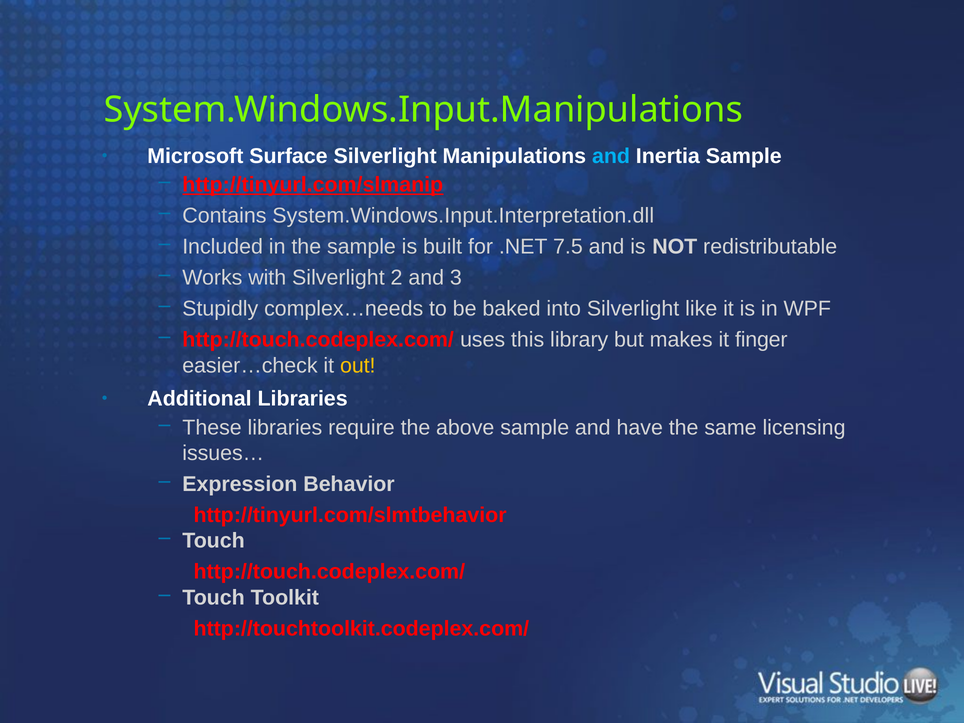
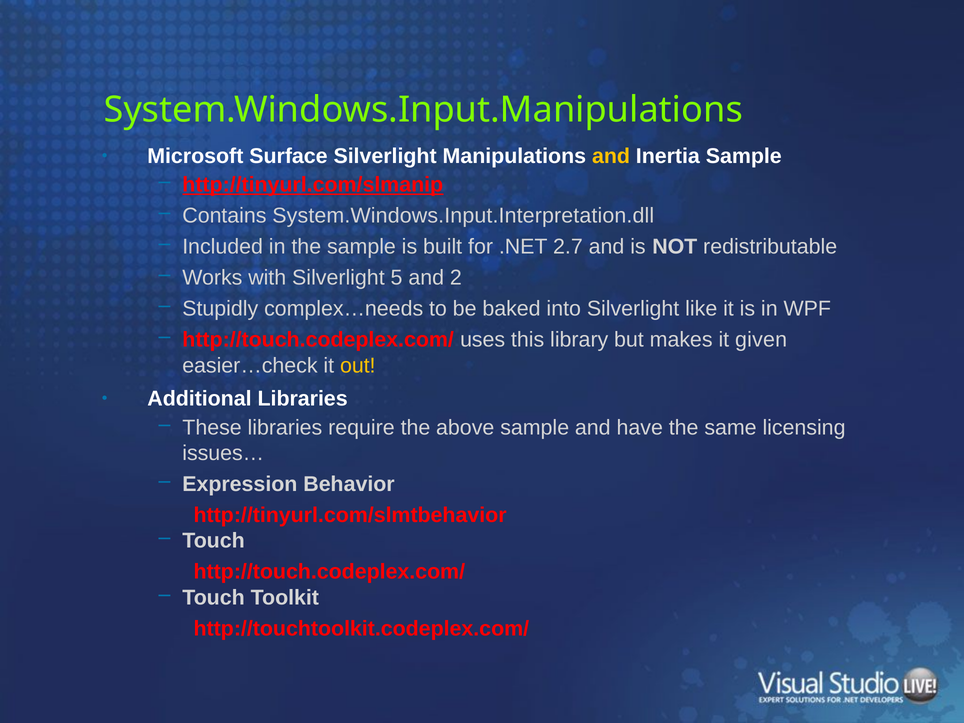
and at (611, 156) colour: light blue -> yellow
7.5: 7.5 -> 2.7
2: 2 -> 5
3: 3 -> 2
finger: finger -> given
